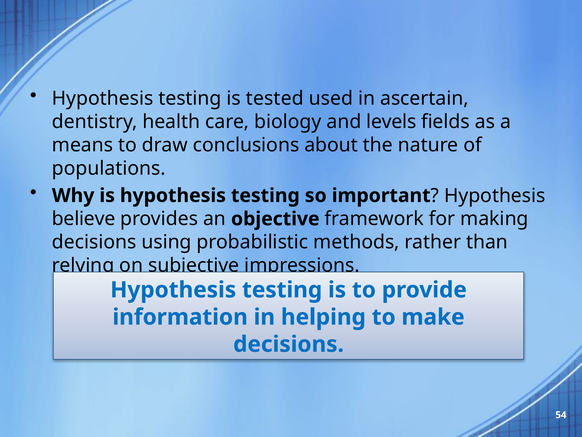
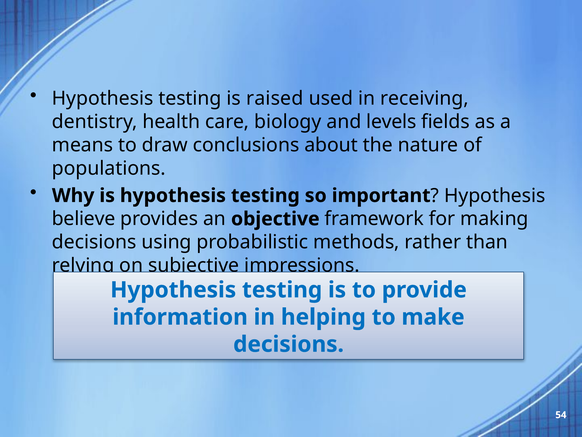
tested: tested -> raised
ascertain: ascertain -> receiving
